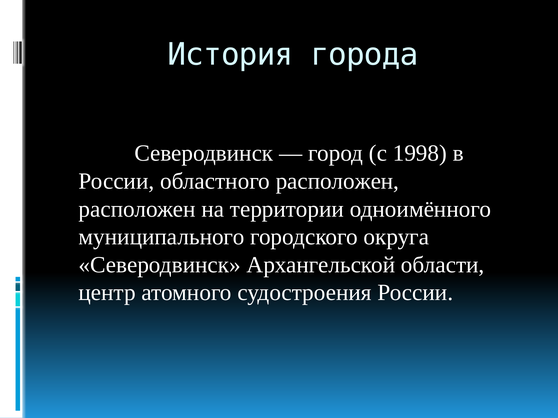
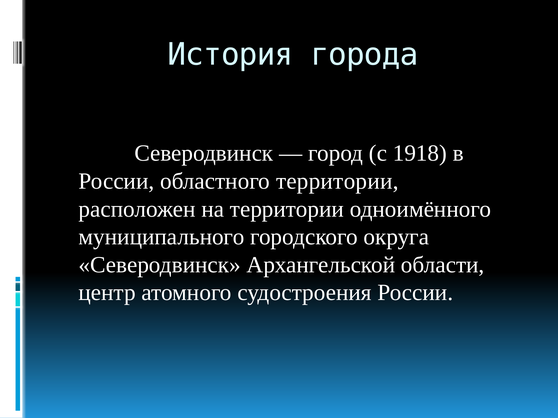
1998: 1998 -> 1918
областного расположен: расположен -> территории
